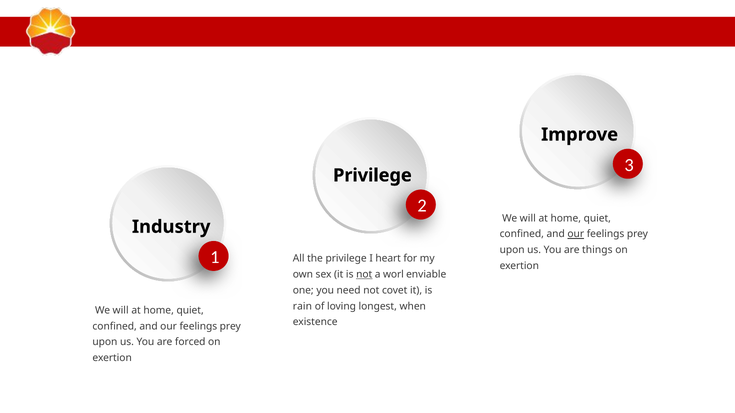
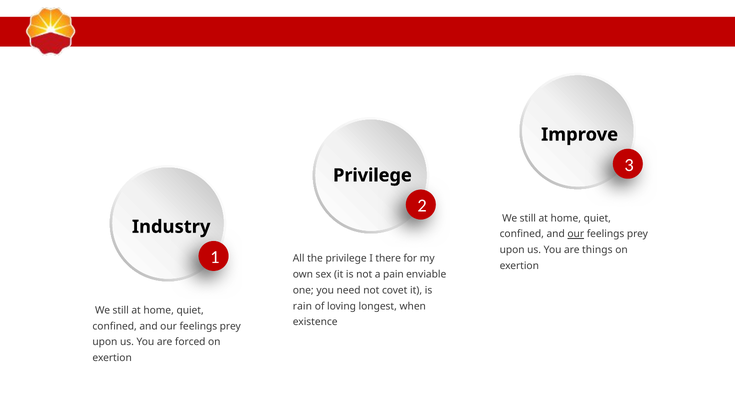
will at (528, 218): will -> still
heart: heart -> there
not at (364, 275) underline: present -> none
worl: worl -> pain
will at (121, 311): will -> still
